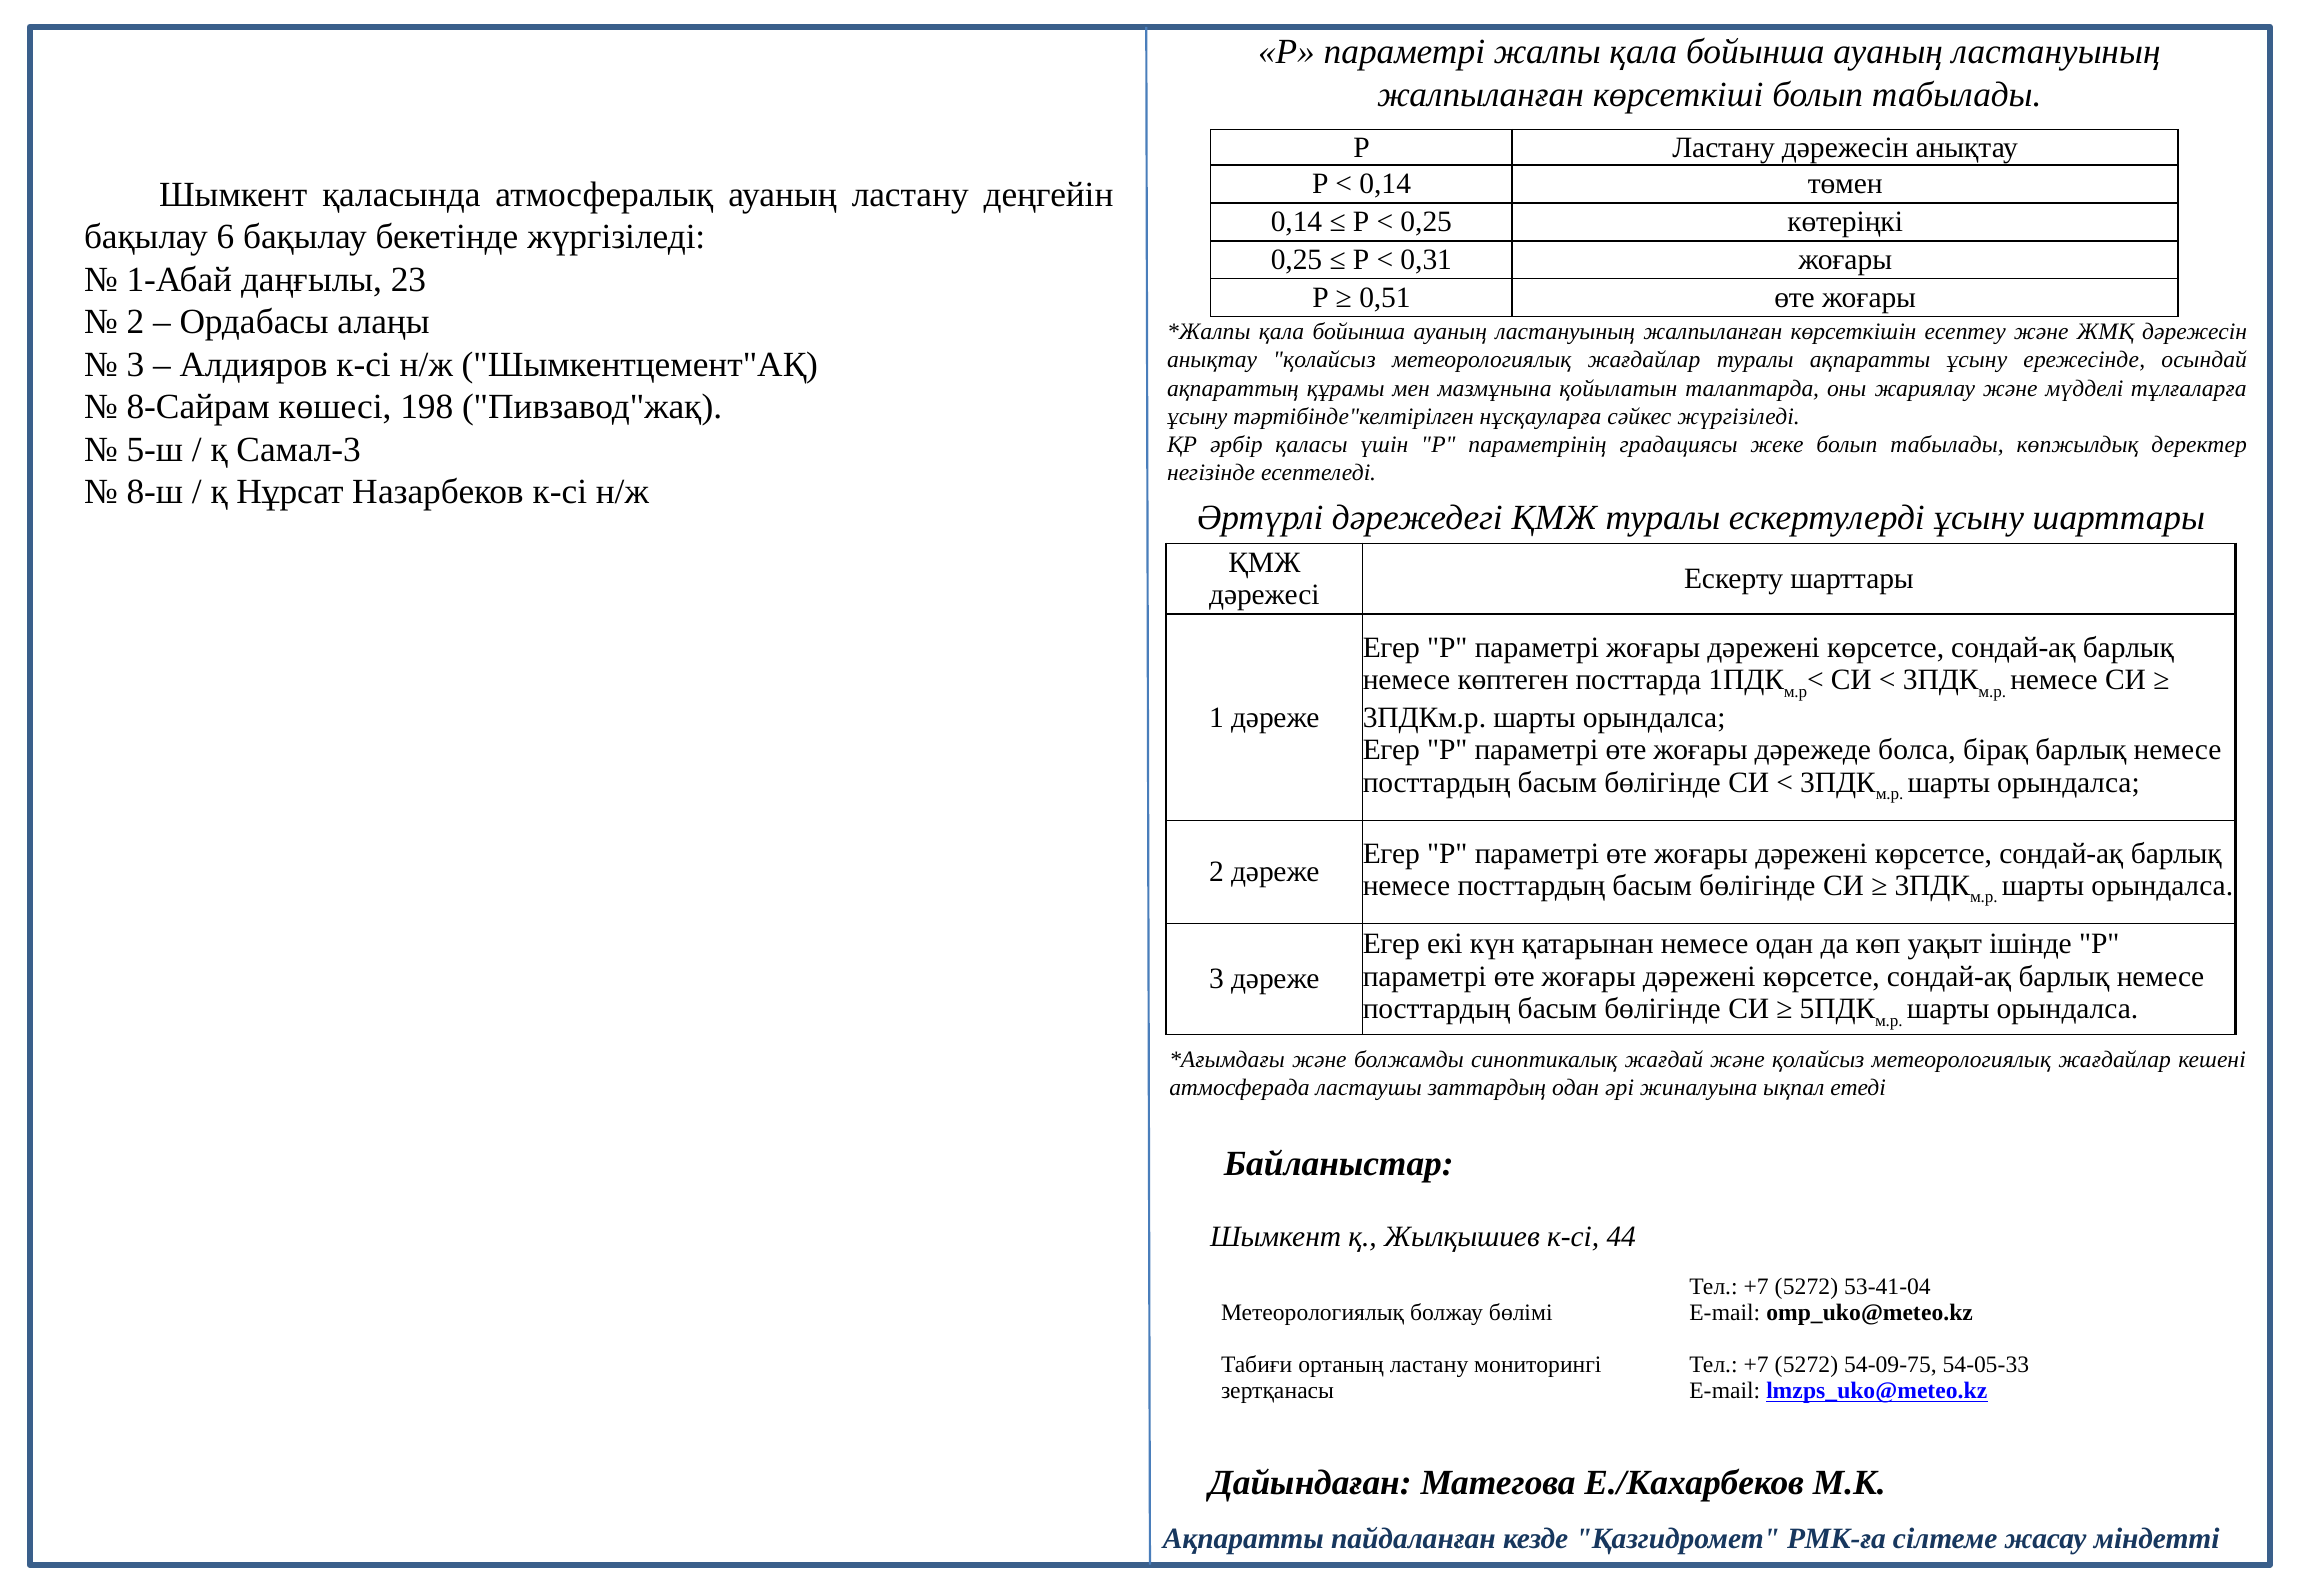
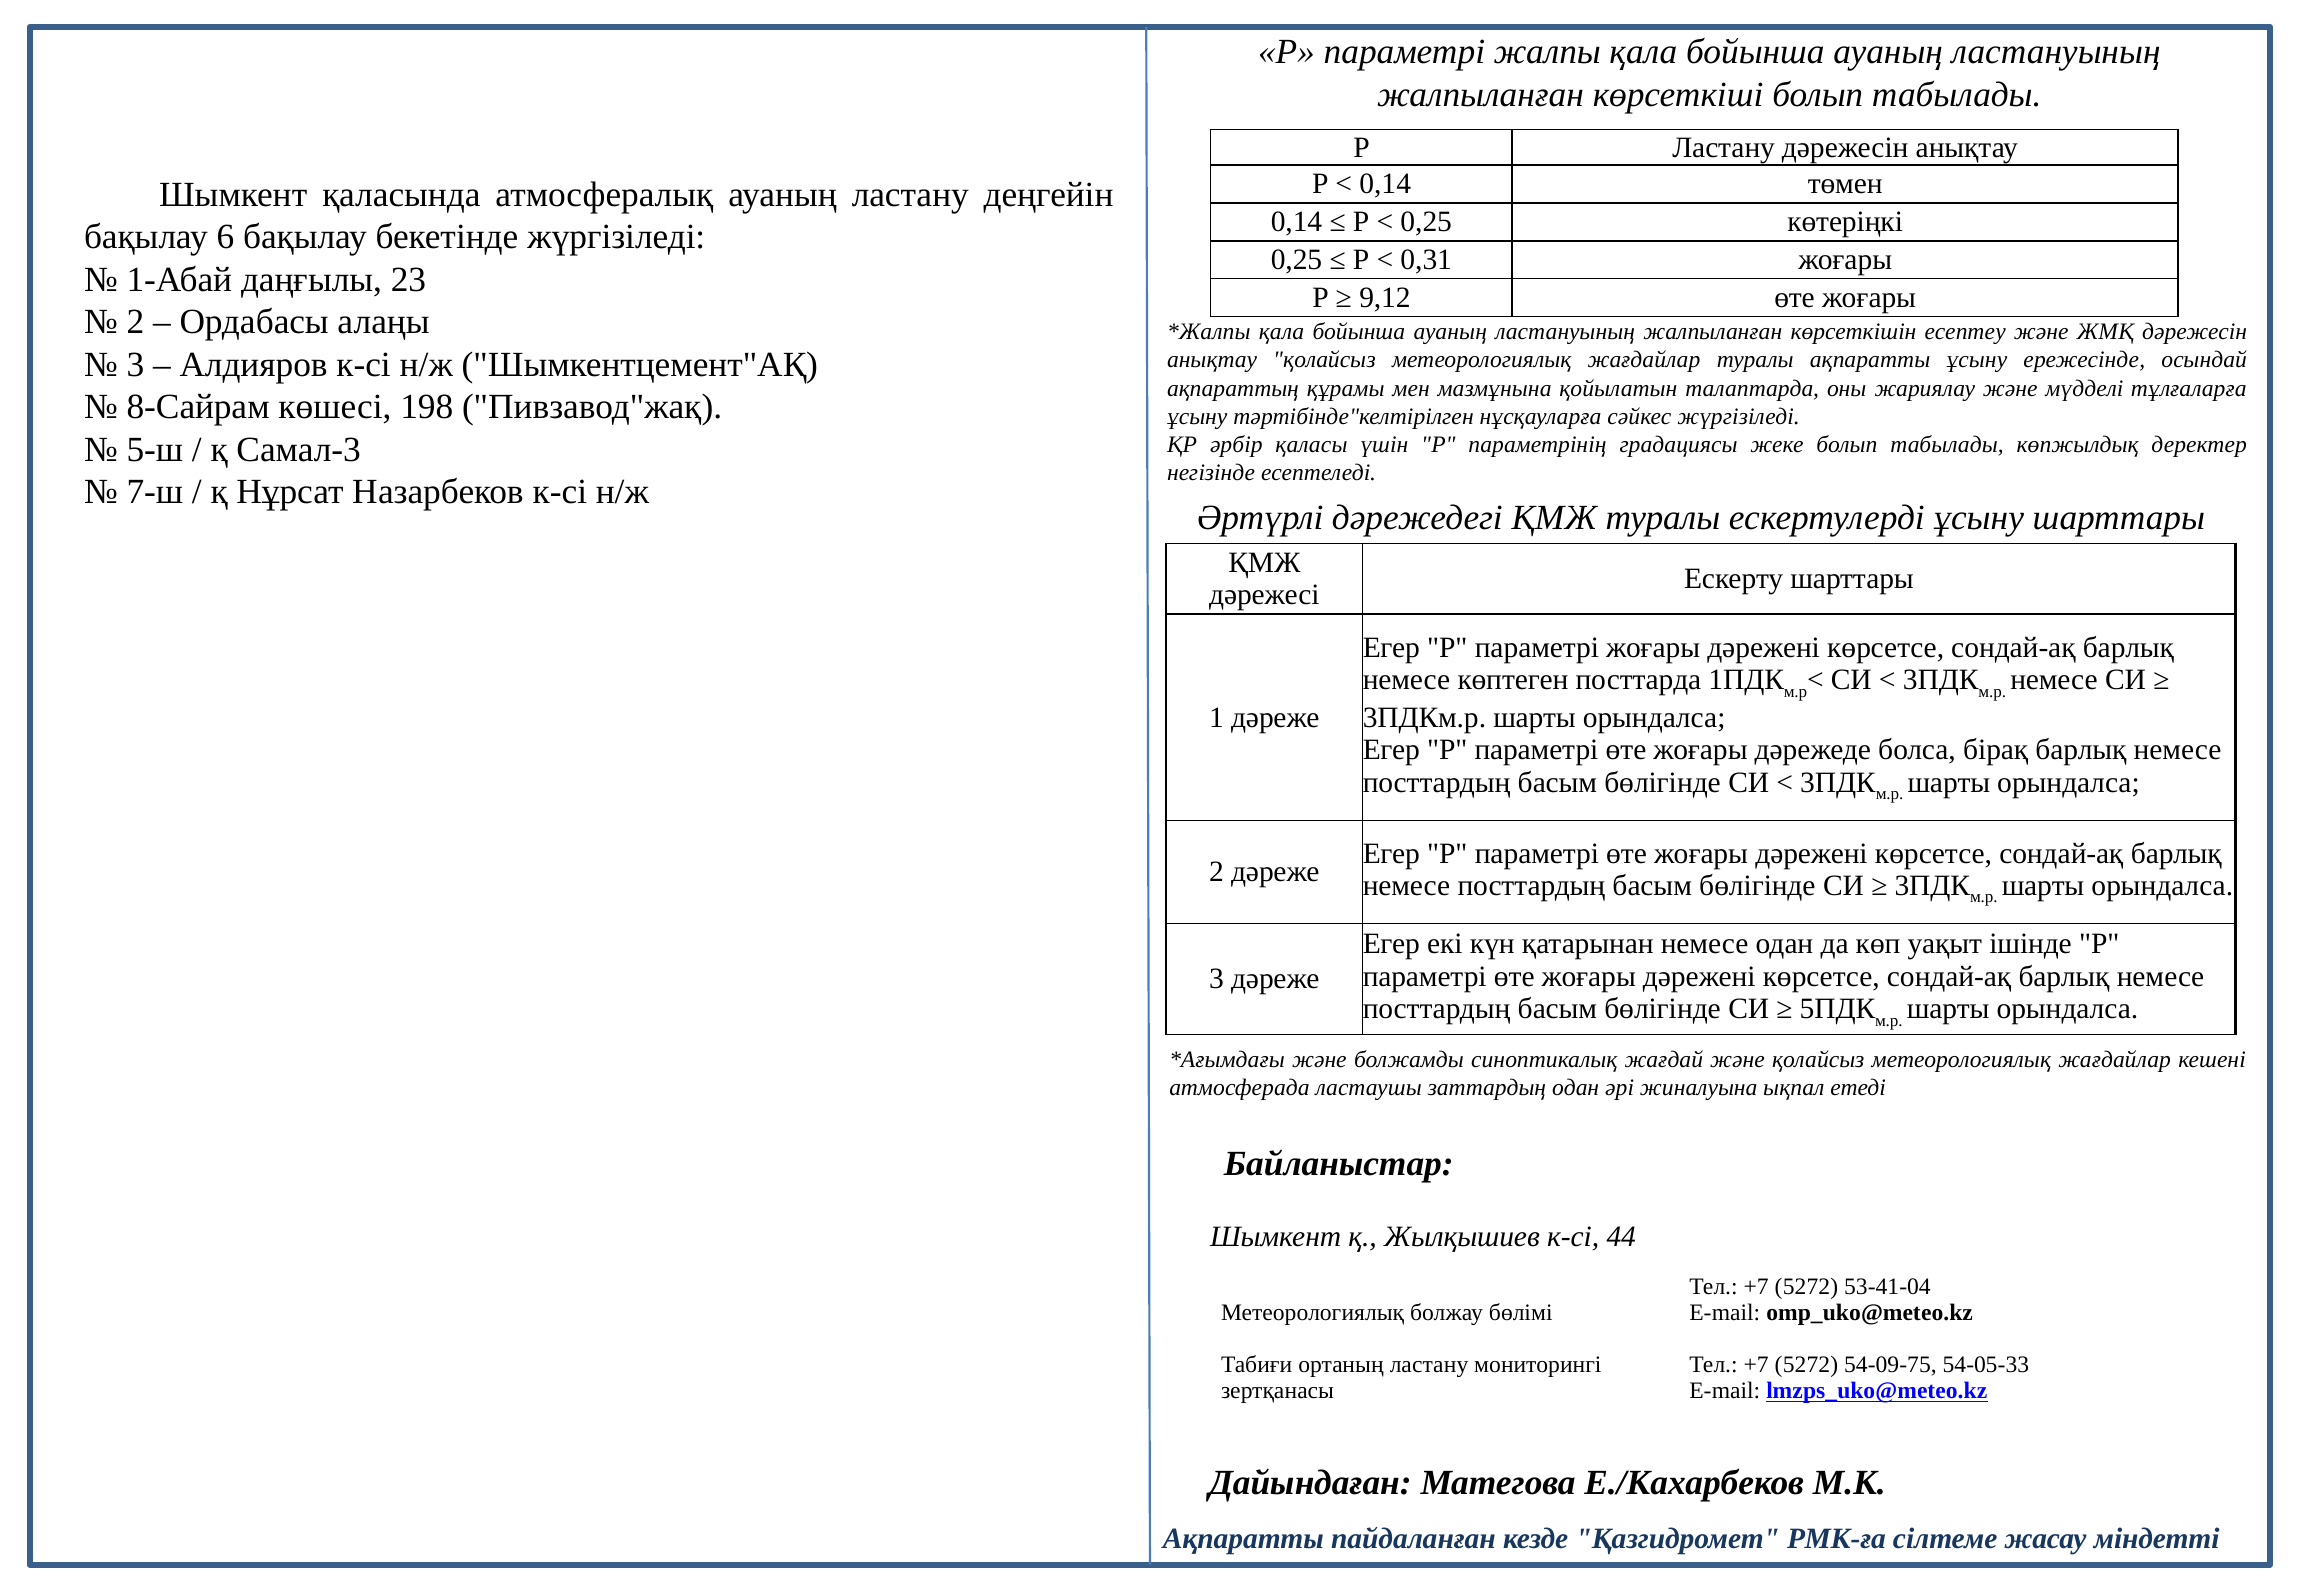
0,51: 0,51 -> 9,12
8-ш: 8-ш -> 7-ш
